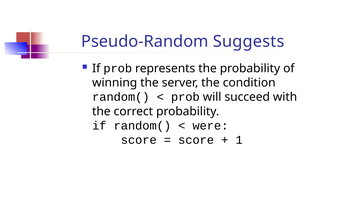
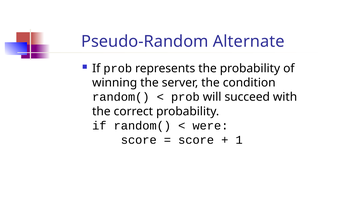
Suggests: Suggests -> Alternate
